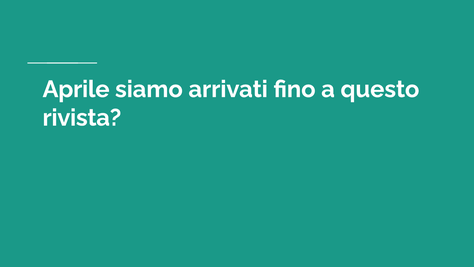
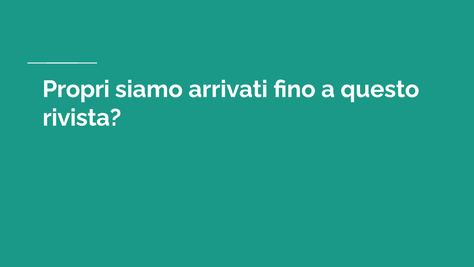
Aprile: Aprile -> Propri
